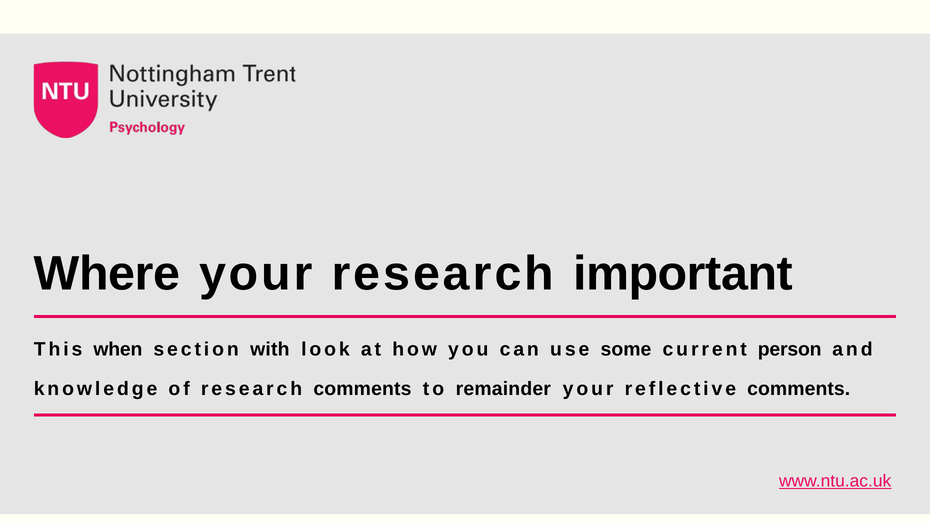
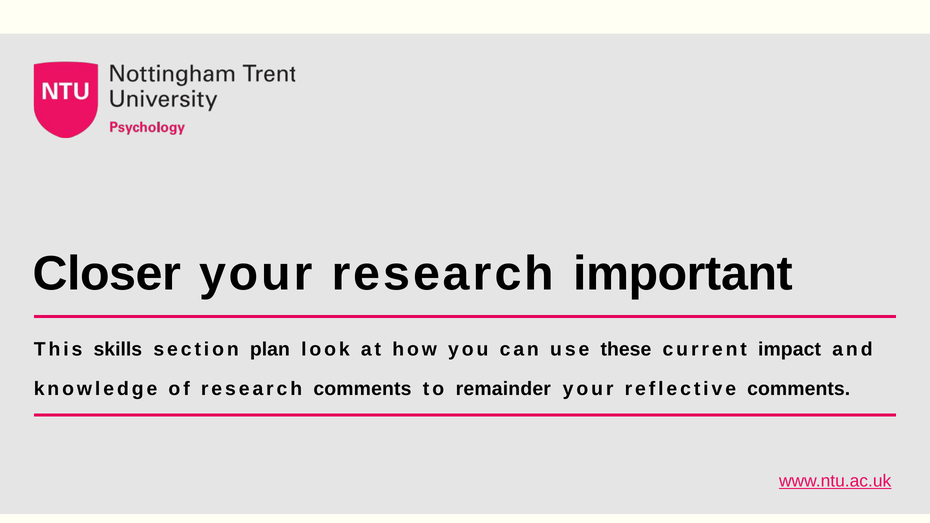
Where: Where -> Closer
when: when -> skills
with: with -> plan
some: some -> these
person: person -> impact
